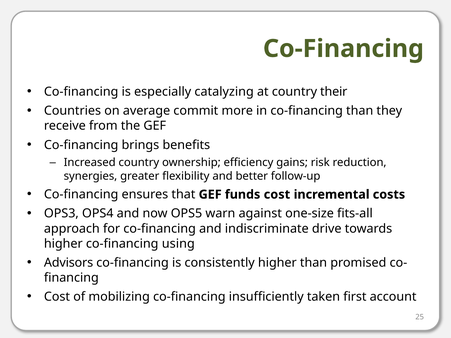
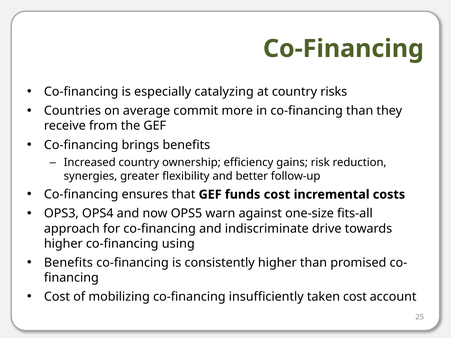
their: their -> risks
Advisors at (69, 263): Advisors -> Benefits
taken first: first -> cost
